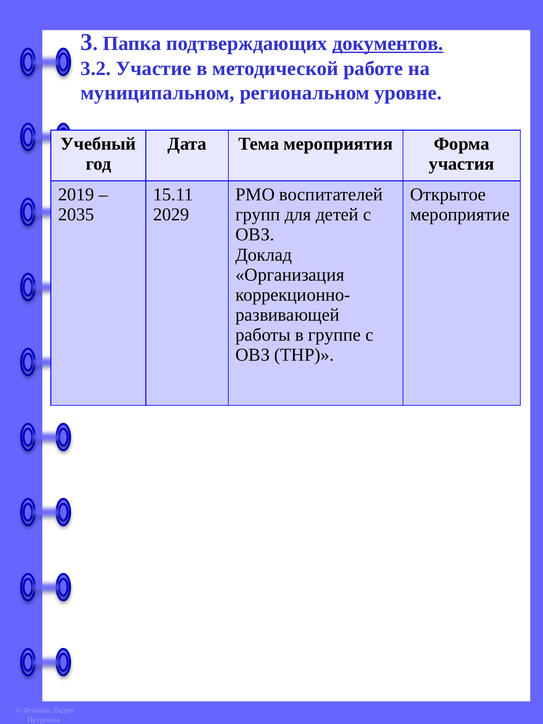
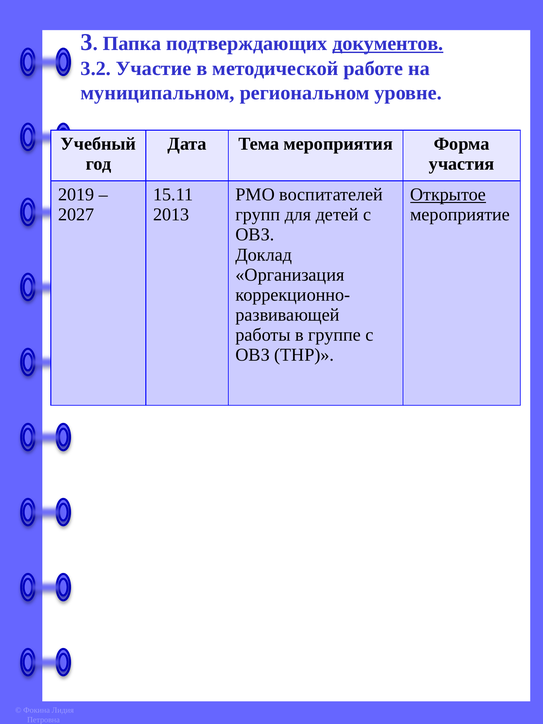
Открытое underline: none -> present
2035: 2035 -> 2027
2029: 2029 -> 2013
